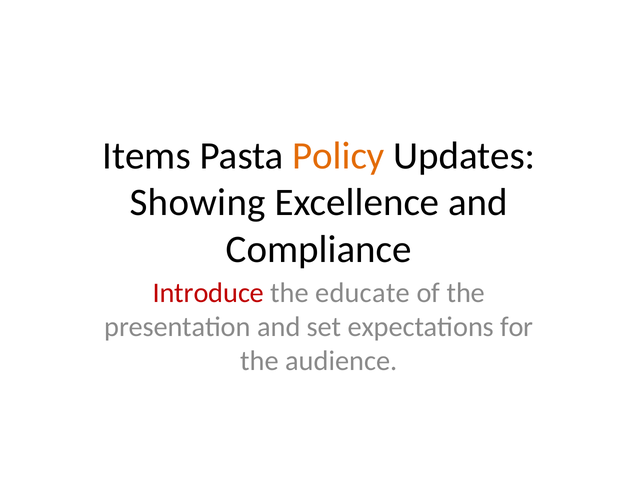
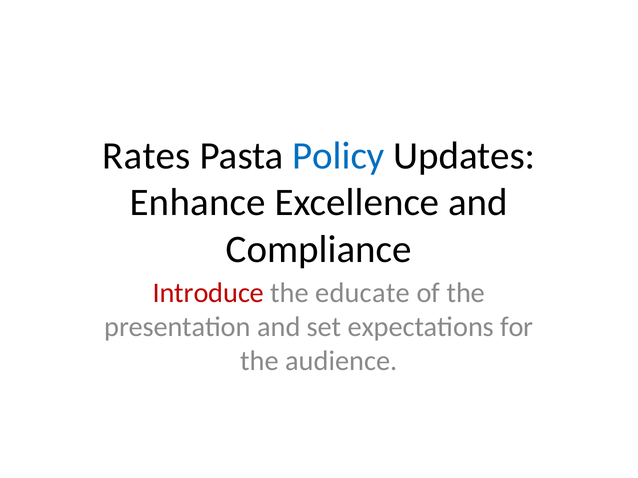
Items: Items -> Rates
Policy colour: orange -> blue
Showing: Showing -> Enhance
